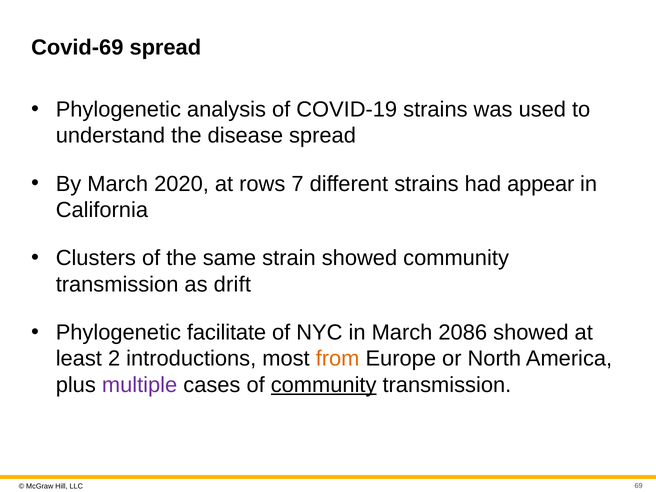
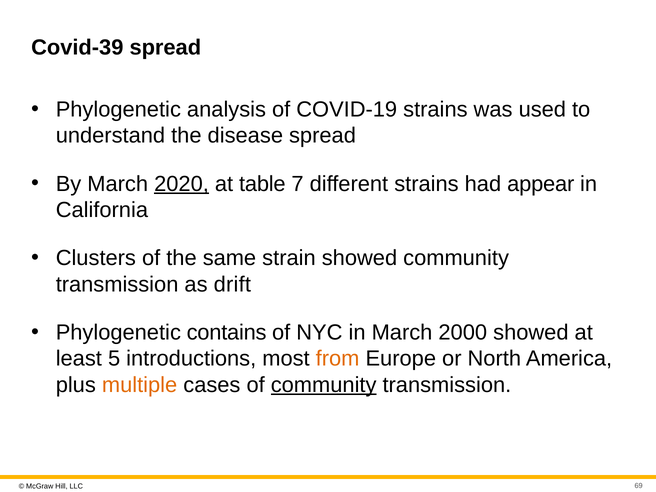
Covid-69: Covid-69 -> Covid-39
2020 underline: none -> present
rows: rows -> table
facilitate: facilitate -> contains
2086: 2086 -> 2000
2: 2 -> 5
multiple colour: purple -> orange
